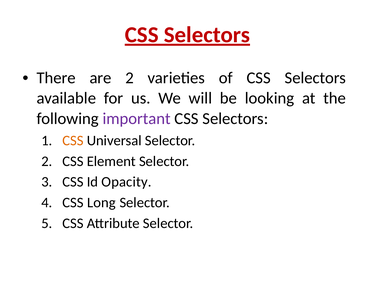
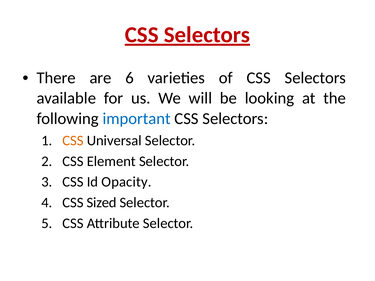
are 2: 2 -> 6
important colour: purple -> blue
Long: Long -> Sized
